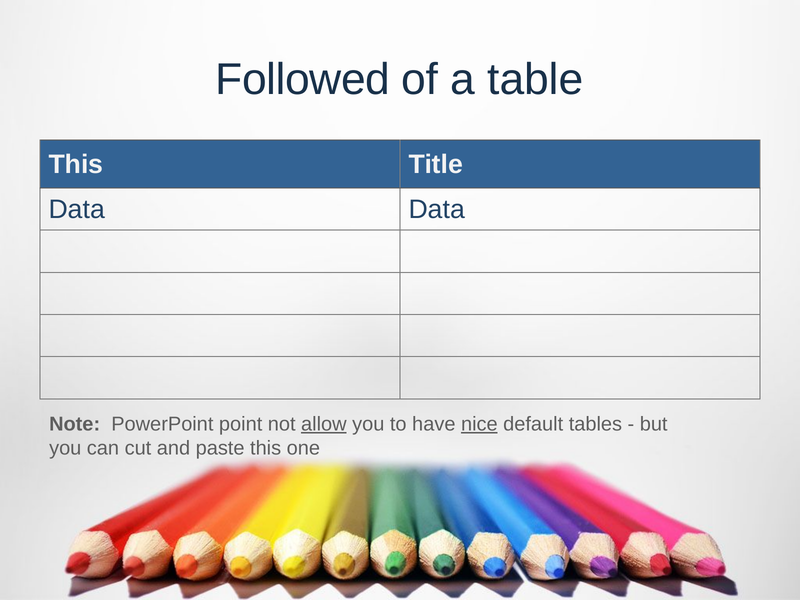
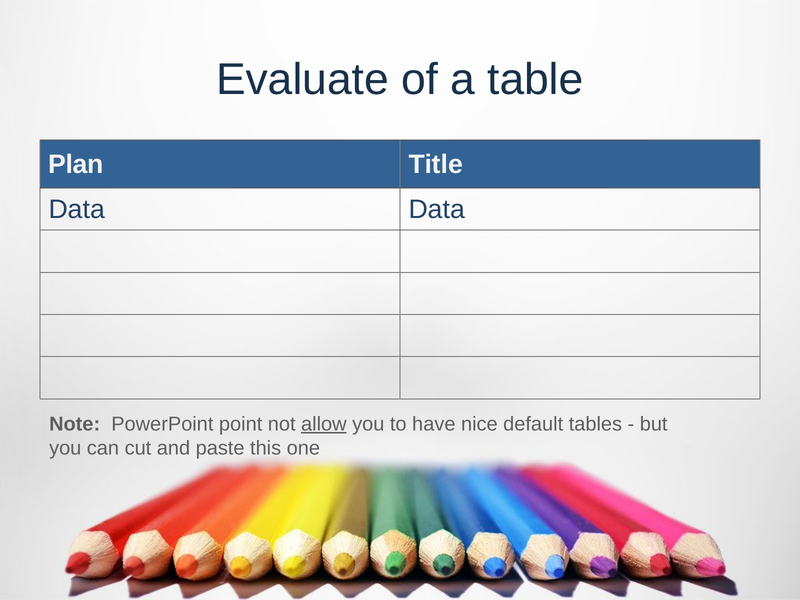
Followed: Followed -> Evaluate
This at (76, 164): This -> Plan
nice underline: present -> none
